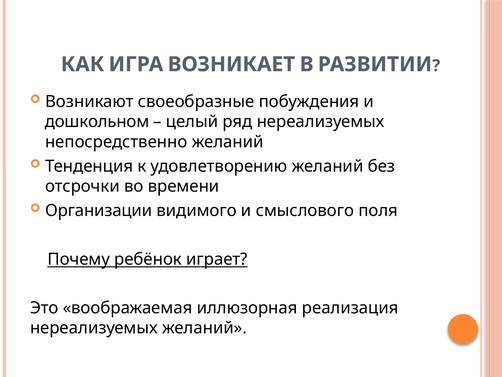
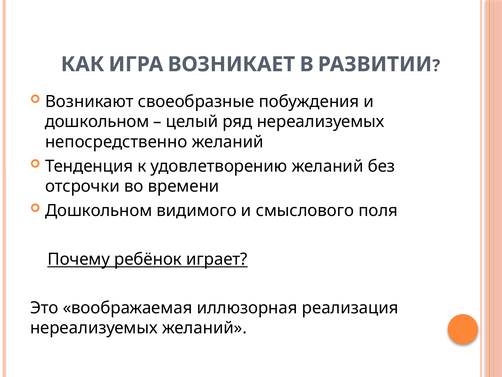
Организации at (99, 210): Организации -> Дошкольном
